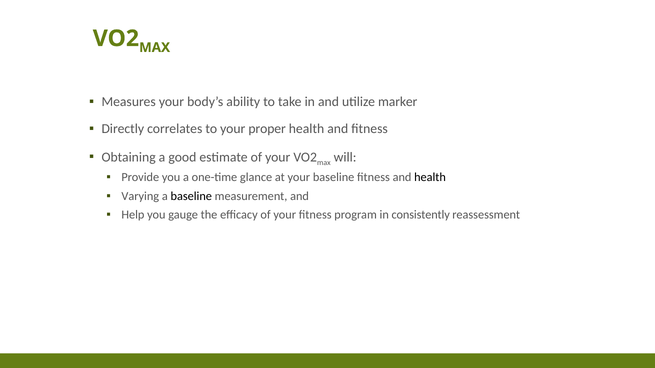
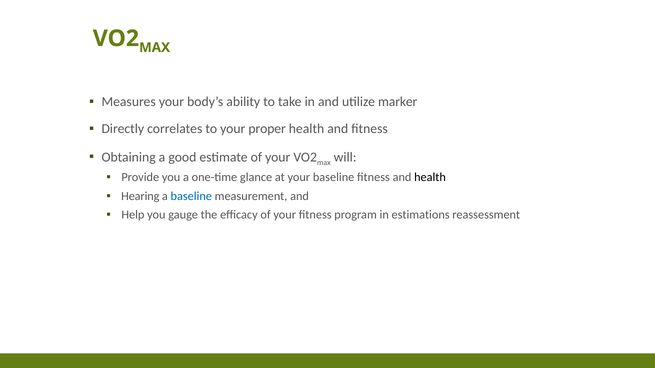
Varying: Varying -> Hearing
baseline at (191, 196) colour: black -> blue
consistently: consistently -> estimations
